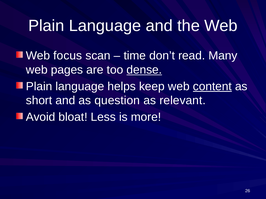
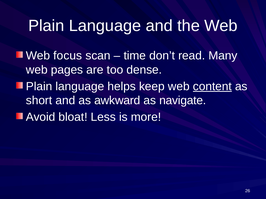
dense underline: present -> none
question: question -> awkward
relevant: relevant -> navigate
